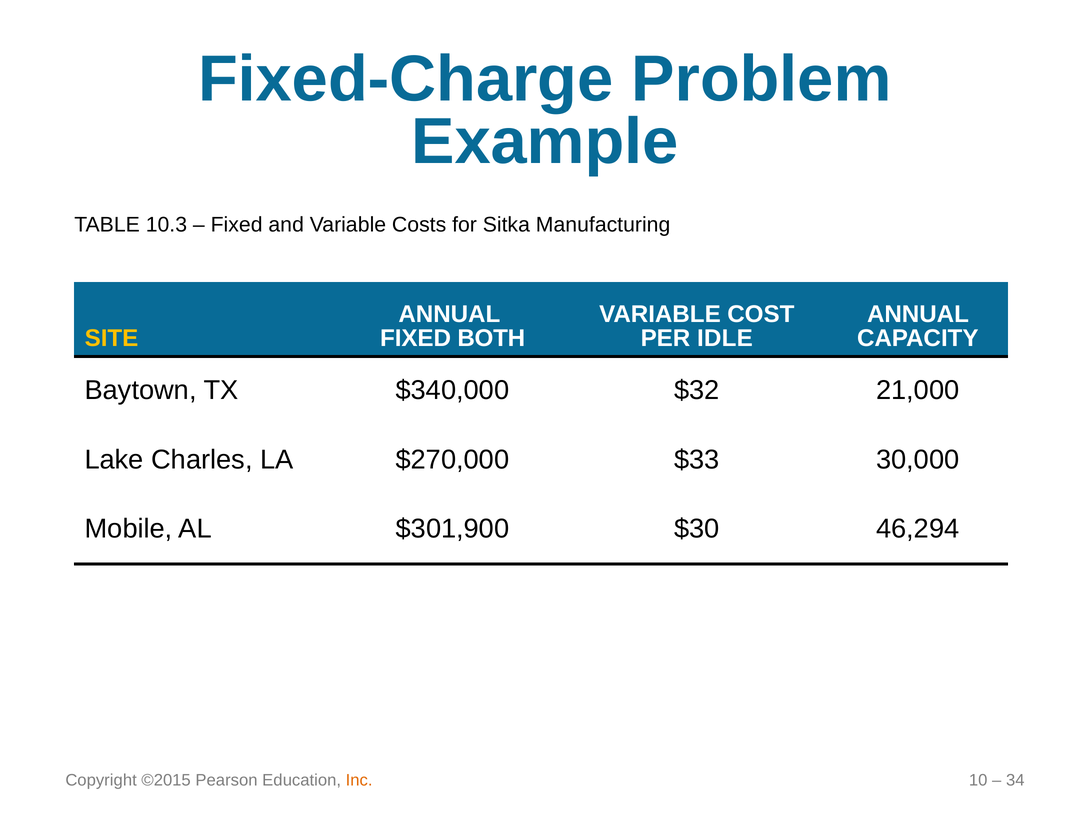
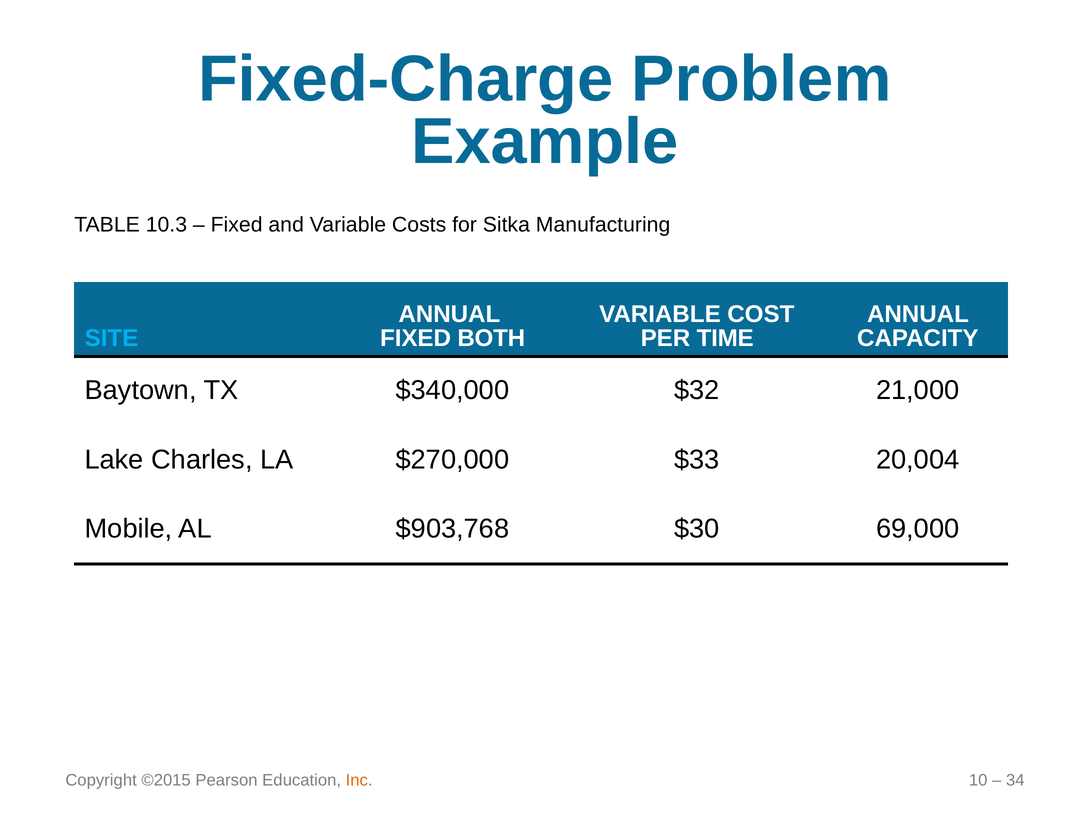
SITE colour: yellow -> light blue
IDLE: IDLE -> TIME
30,000: 30,000 -> 20,004
$301,900: $301,900 -> $903,768
46,294: 46,294 -> 69,000
